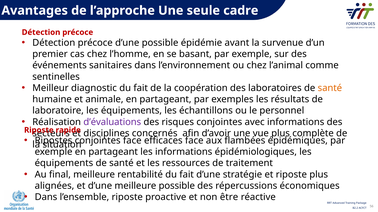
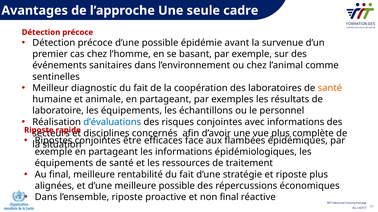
d’évaluations colour: purple -> blue
conjointes face: face -> être
être at (229, 198): être -> final
